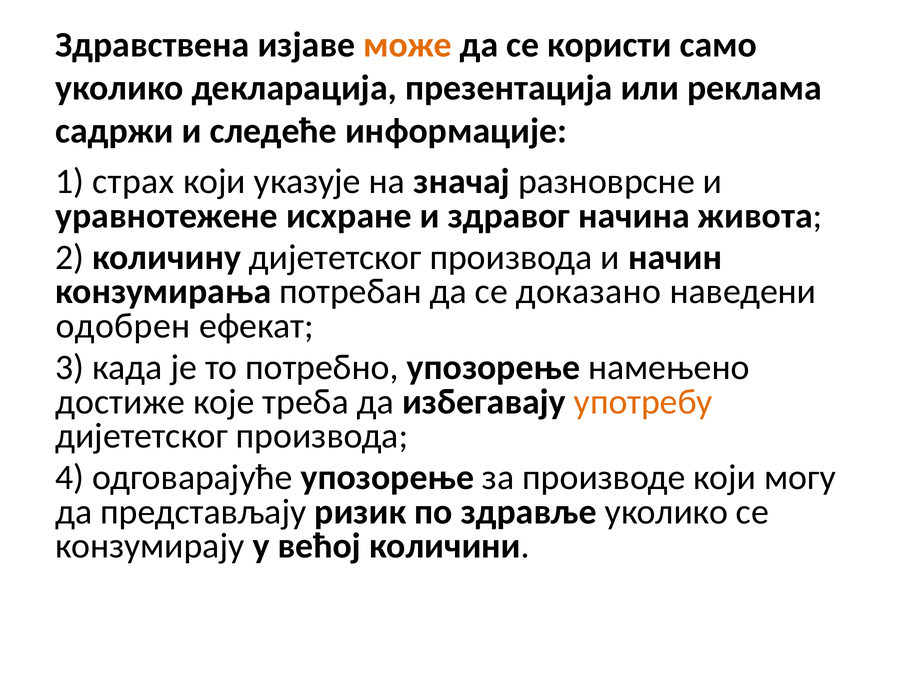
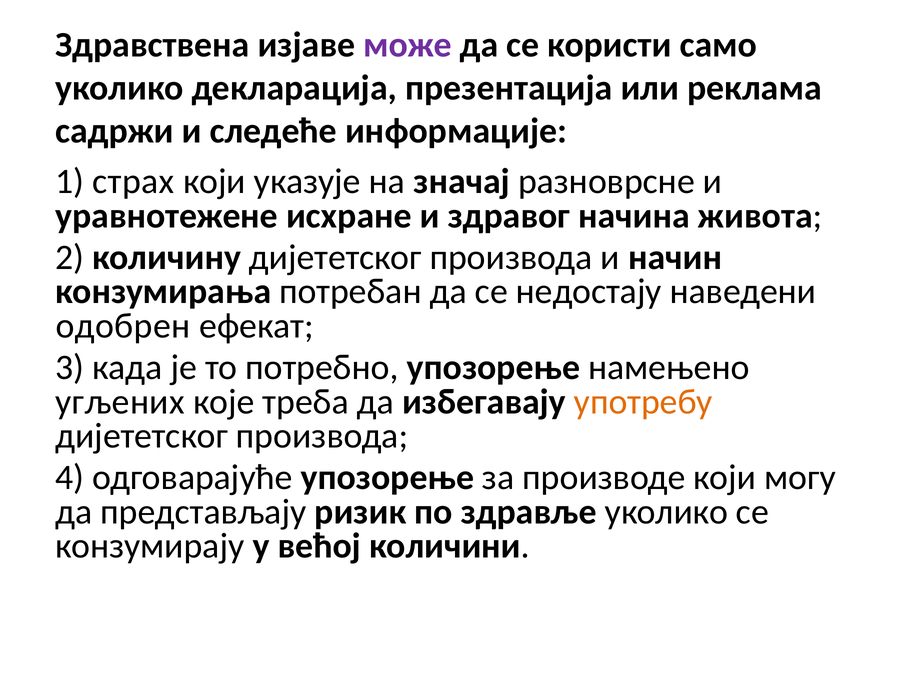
може colour: orange -> purple
доказано: доказано -> недостају
достиже: достиже -> угљених
